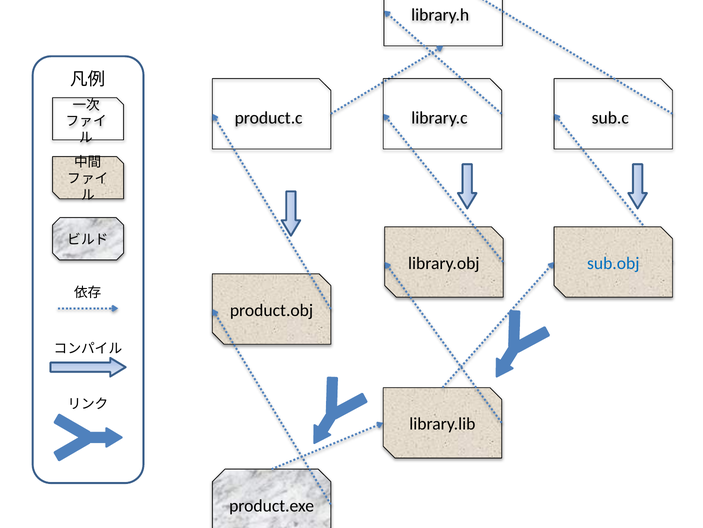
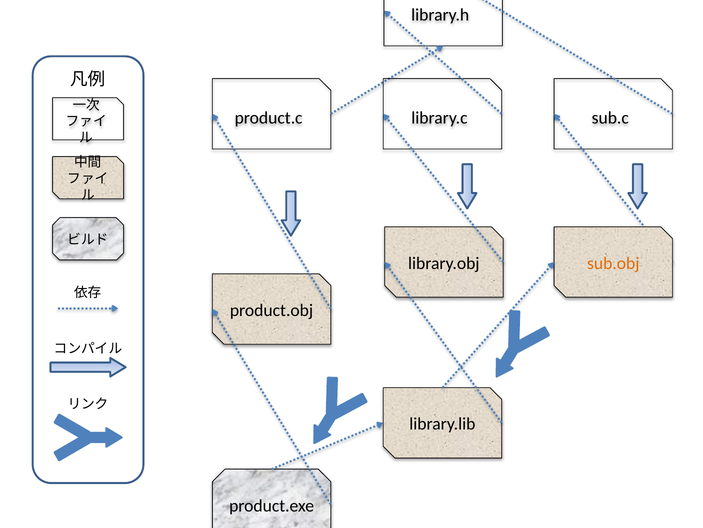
sub.obj colour: blue -> orange
